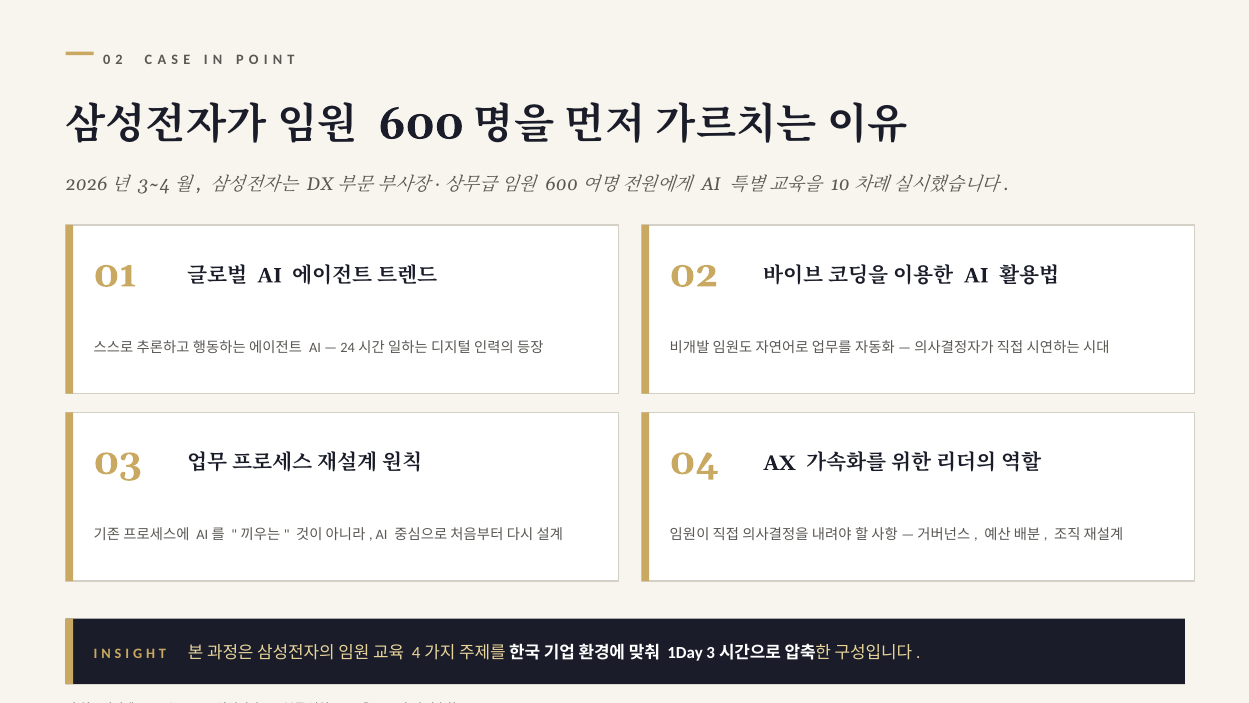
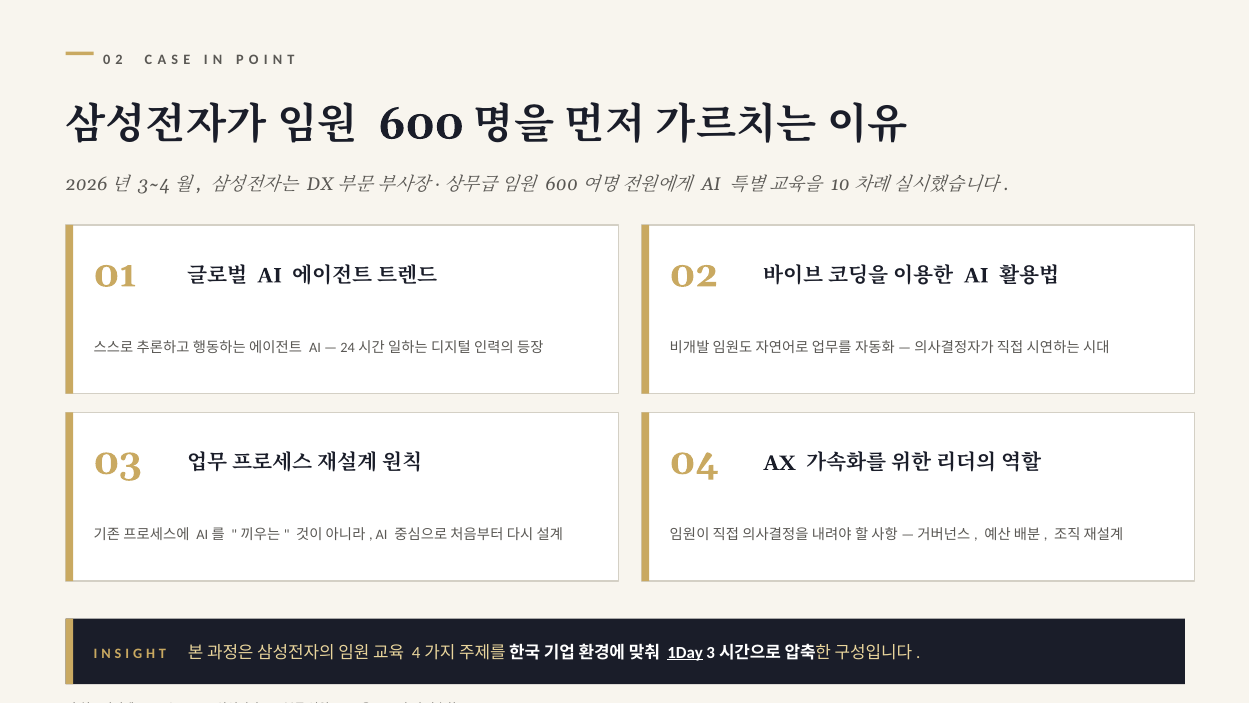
1Day underline: none -> present
